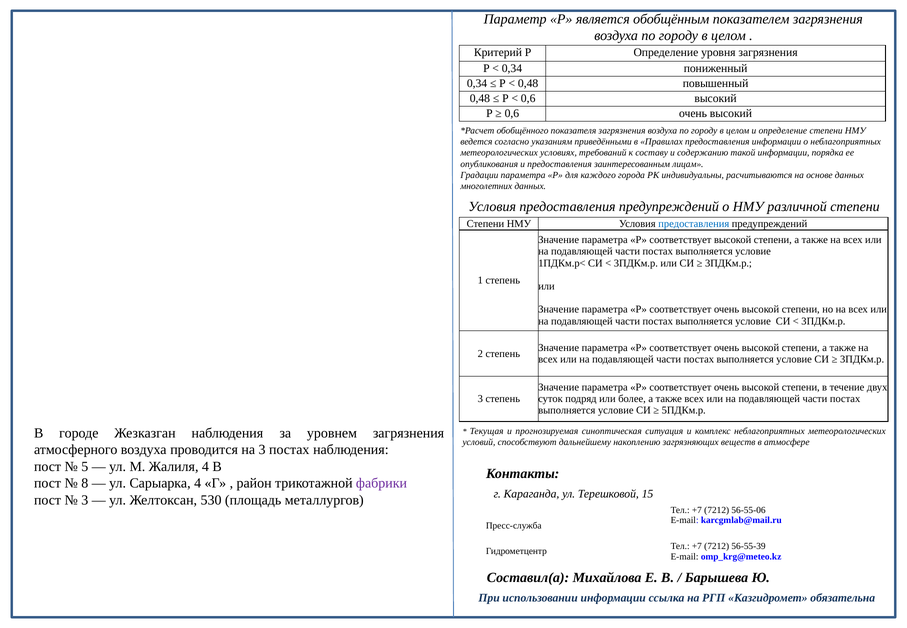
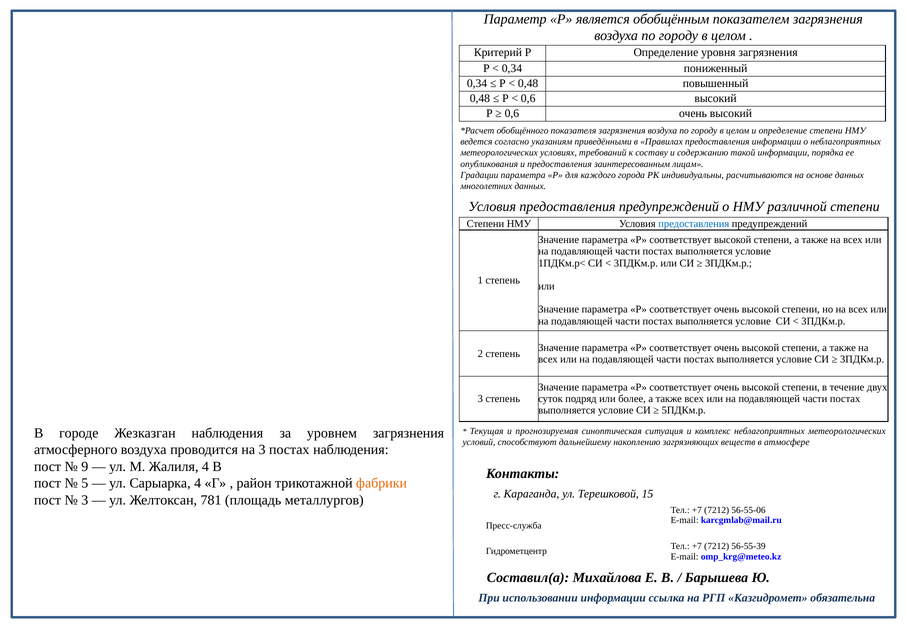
5: 5 -> 9
8: 8 -> 5
фабрики colour: purple -> orange
530: 530 -> 781
